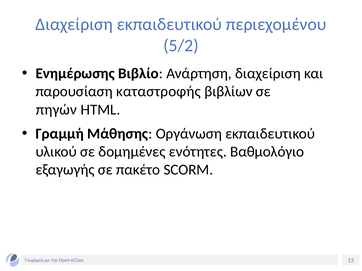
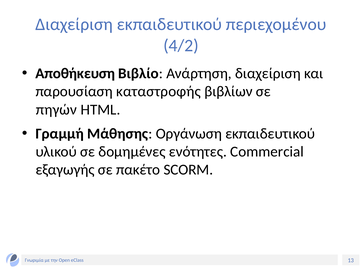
5/2: 5/2 -> 4/2
Ενημέρωσης: Ενημέρωσης -> Αποθήκευση
Βαθμολόγιο: Βαθμολόγιο -> Commercial
